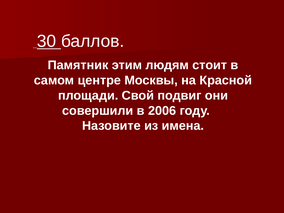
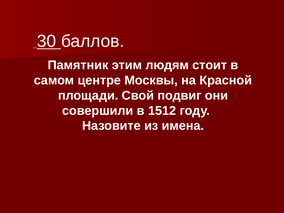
2006: 2006 -> 1512
